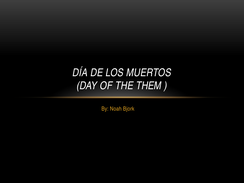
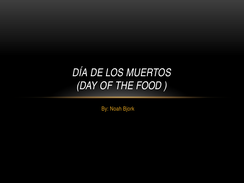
THEM: THEM -> FOOD
